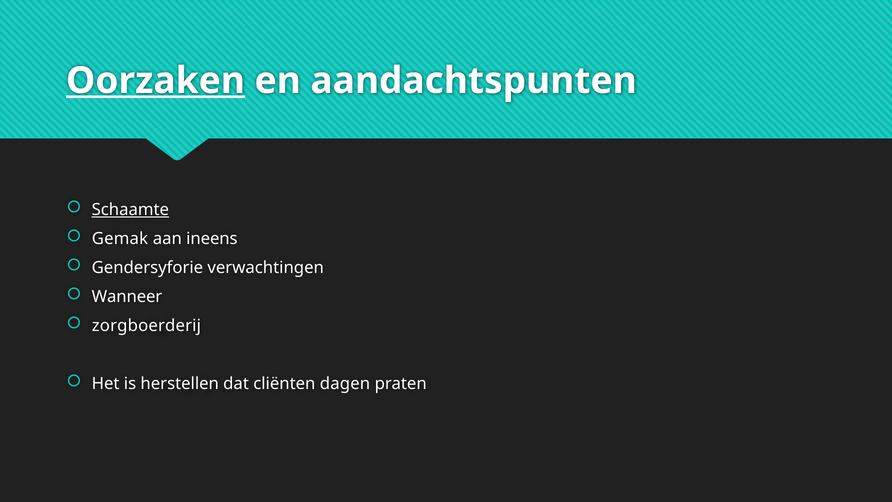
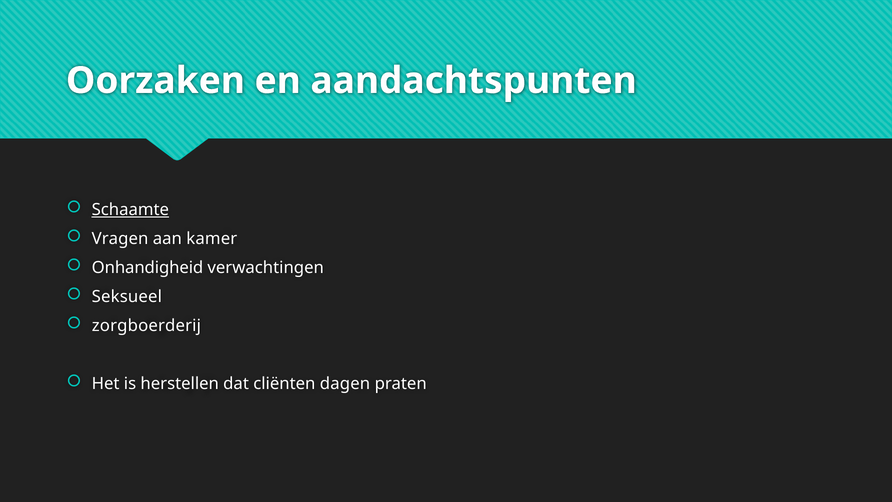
Oorzaken underline: present -> none
Gemak: Gemak -> Vragen
ineens: ineens -> kamer
Gendersyforie: Gendersyforie -> Onhandigheid
Wanneer: Wanneer -> Seksueel
